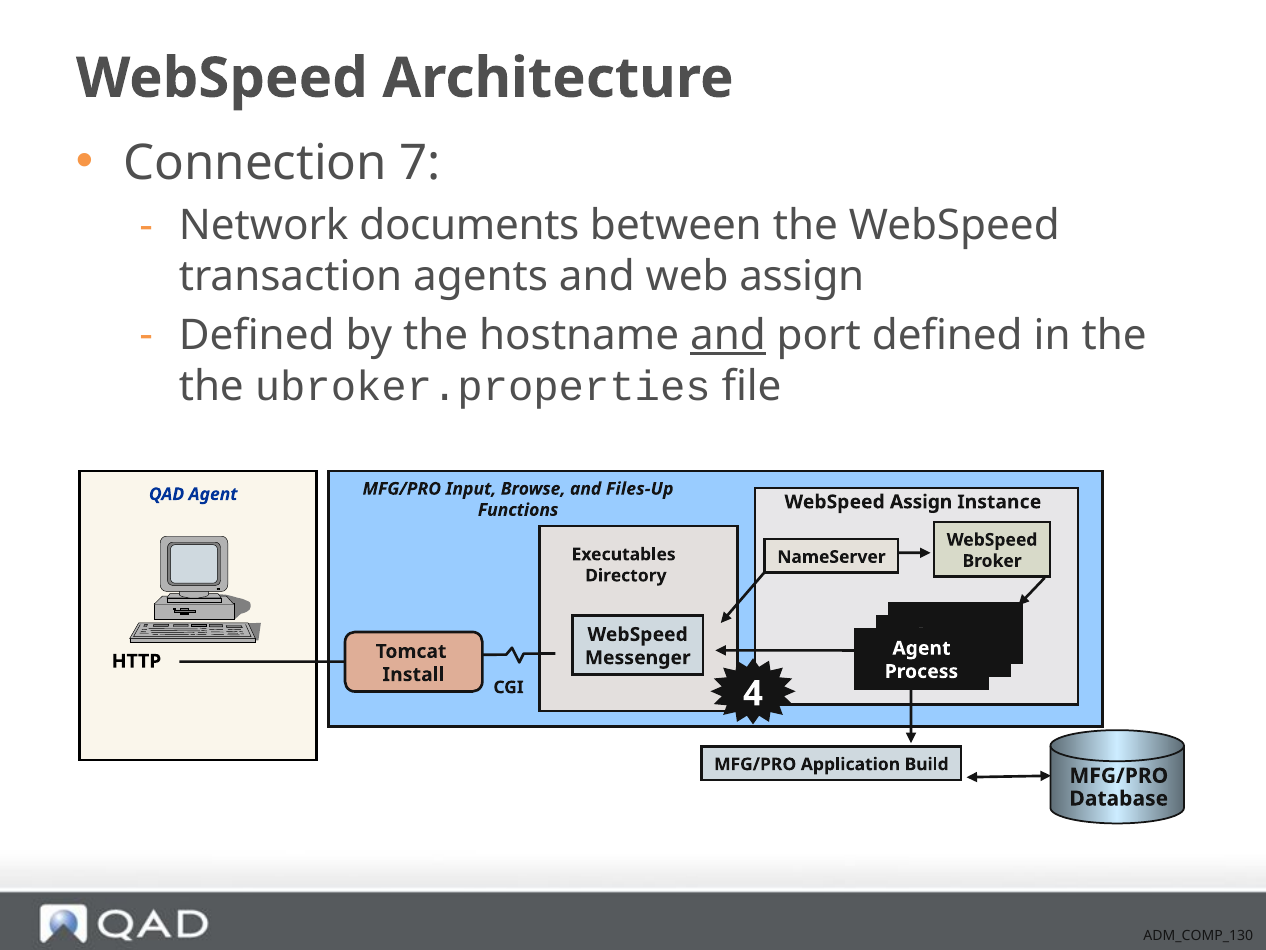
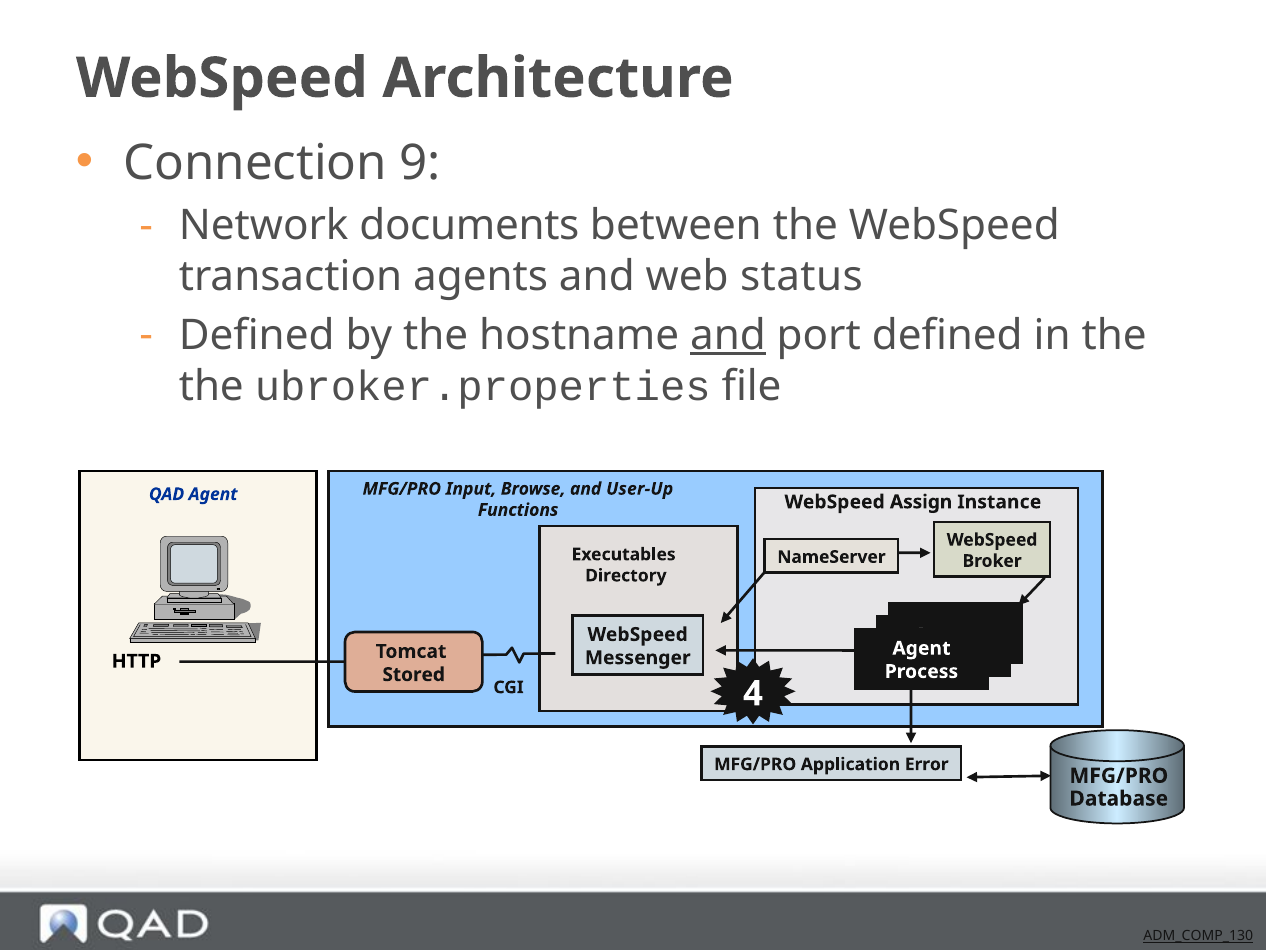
7: 7 -> 9
web assign: assign -> status
Files-Up: Files-Up -> User-Up
Install: Install -> Stored
Build: Build -> Error
ADM_COMP_130 underline: none -> present
